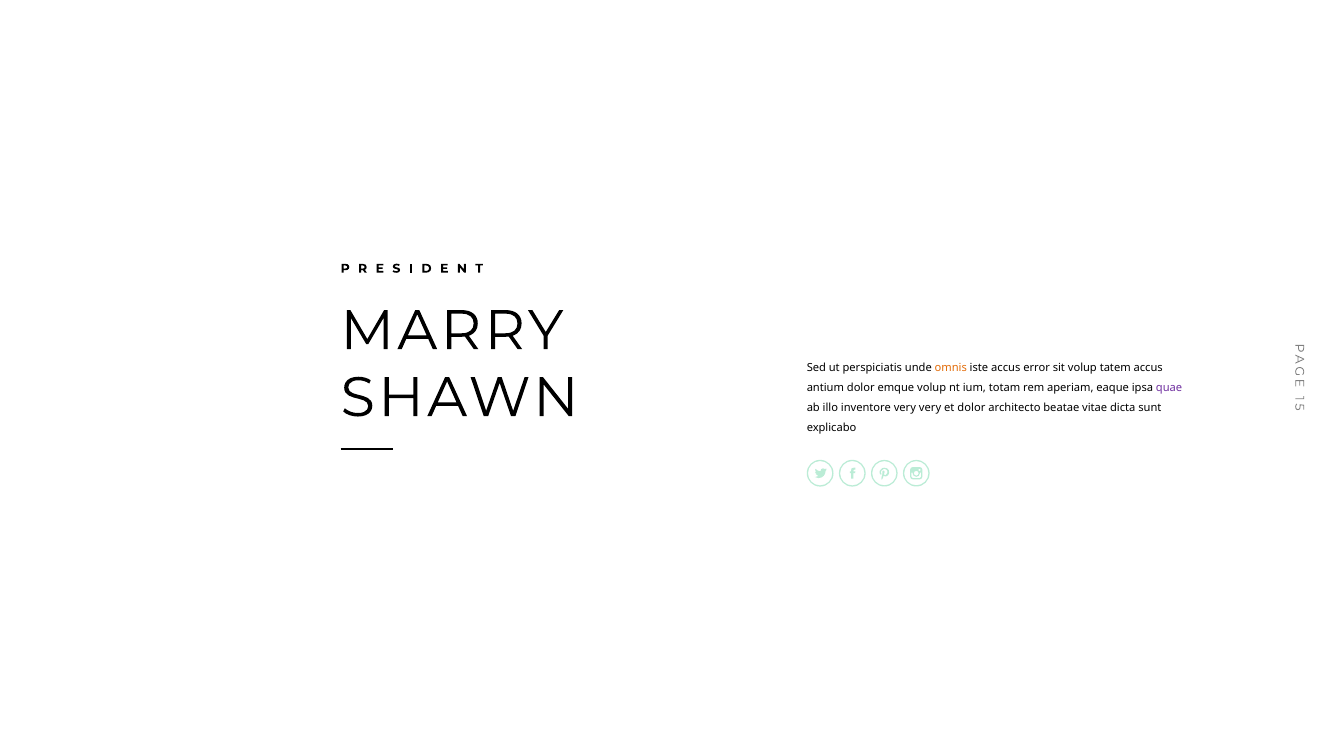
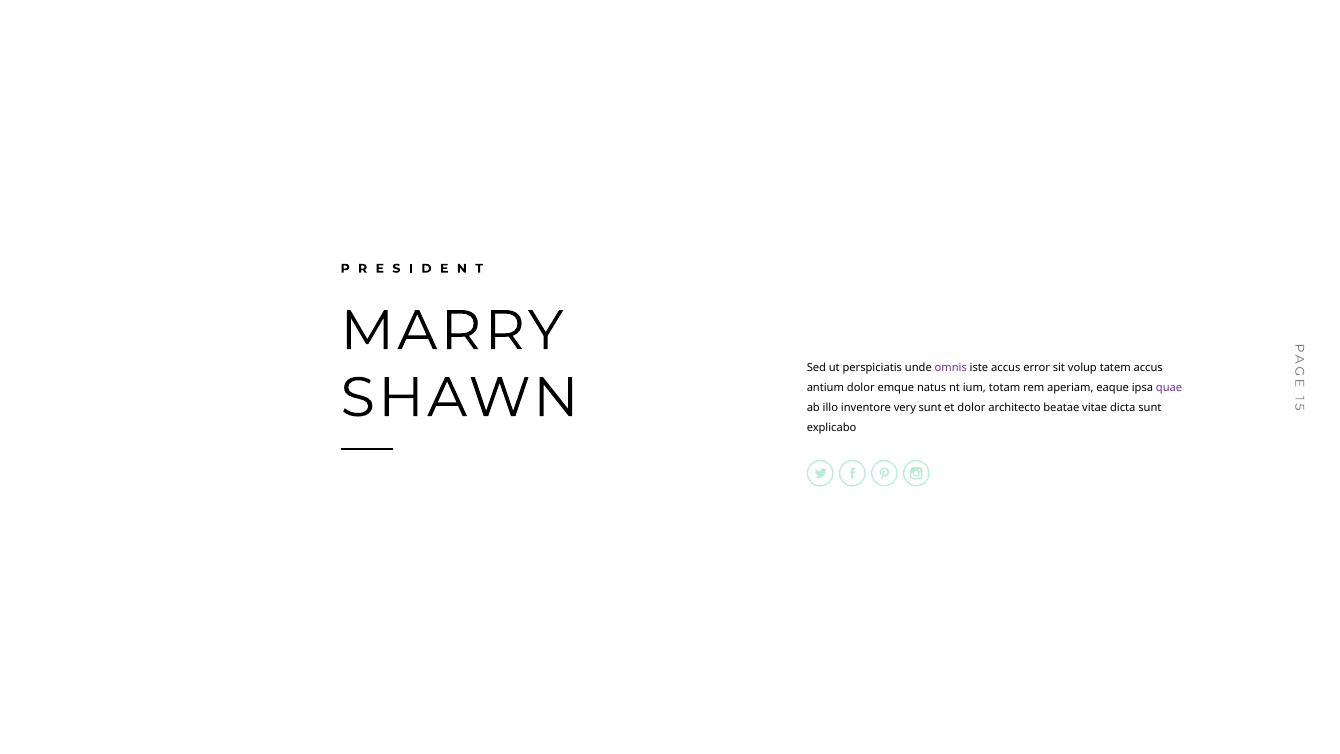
omnis colour: orange -> purple
emque volup: volup -> natus
very very: very -> sunt
